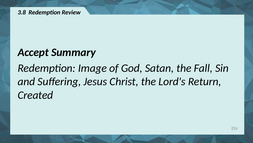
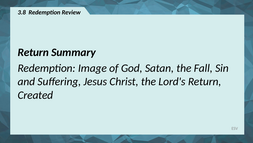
Accept at (33, 52): Accept -> Return
